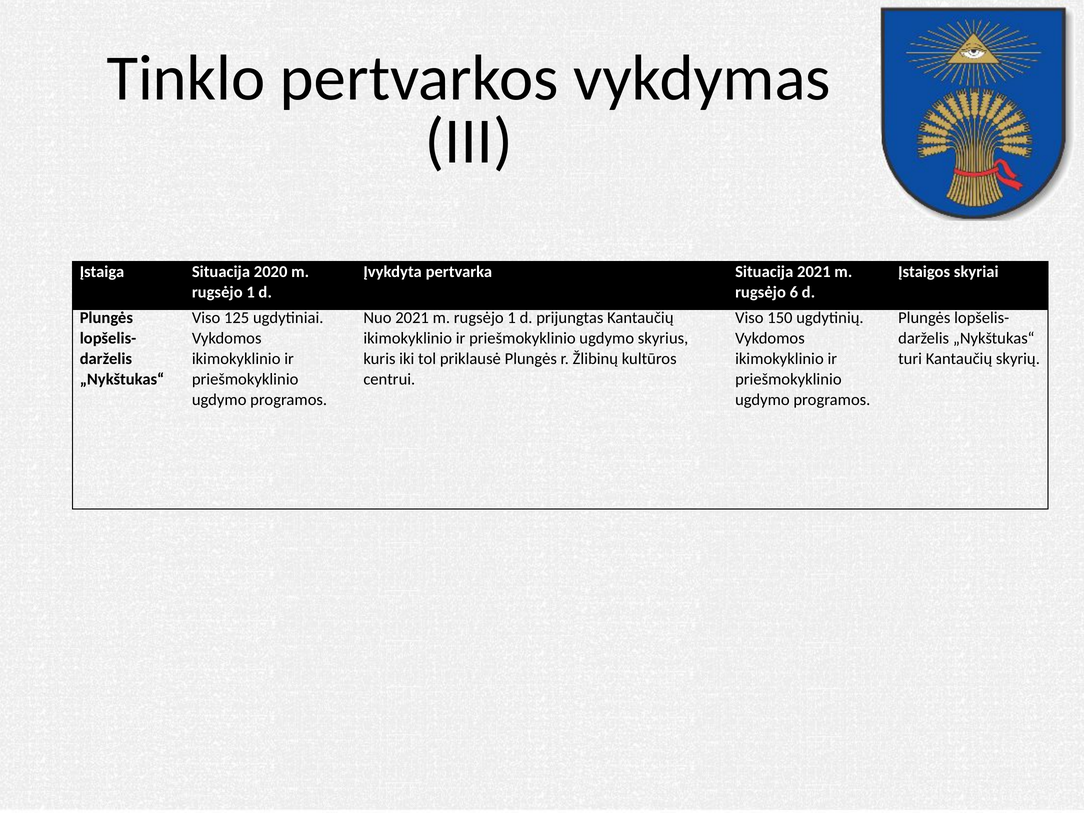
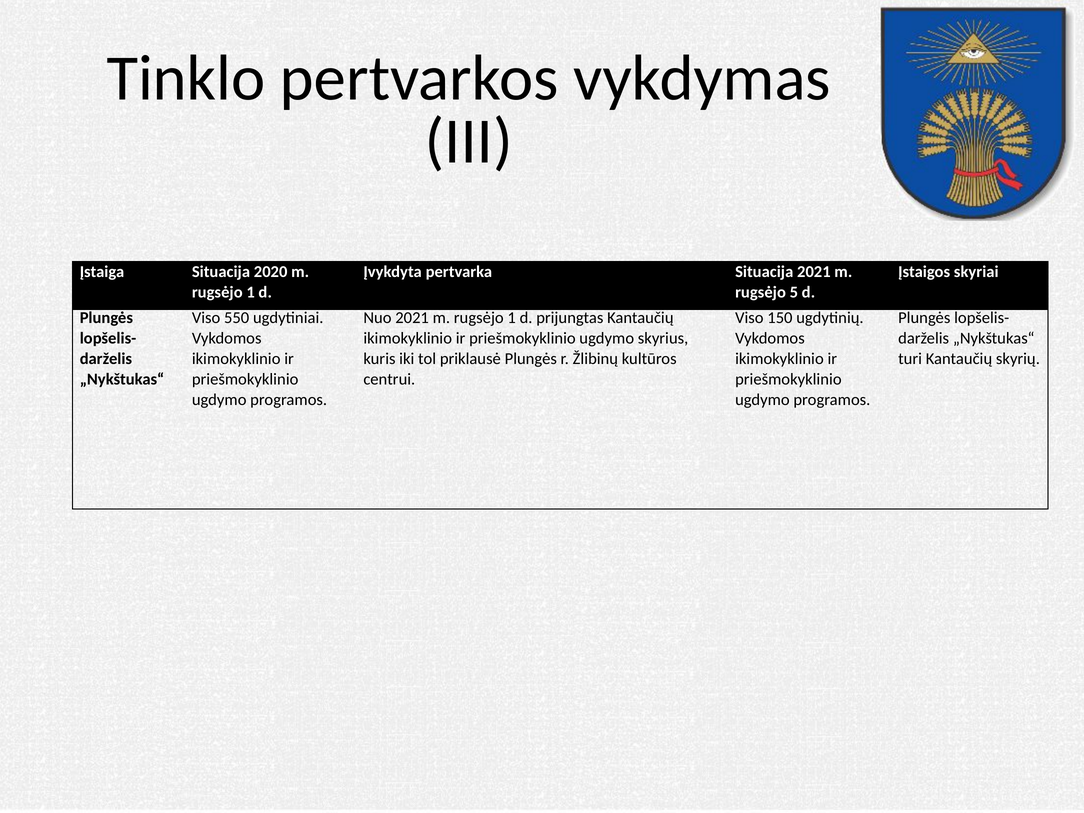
6: 6 -> 5
125: 125 -> 550
